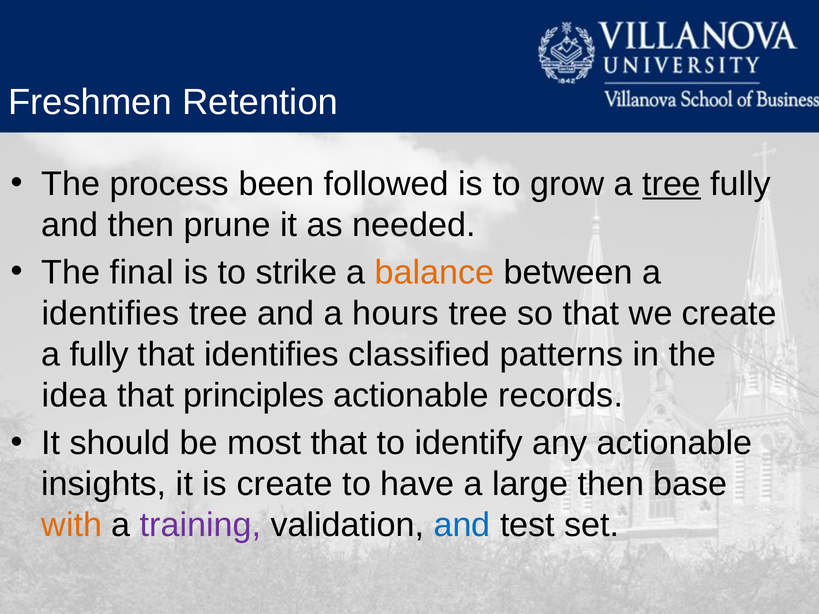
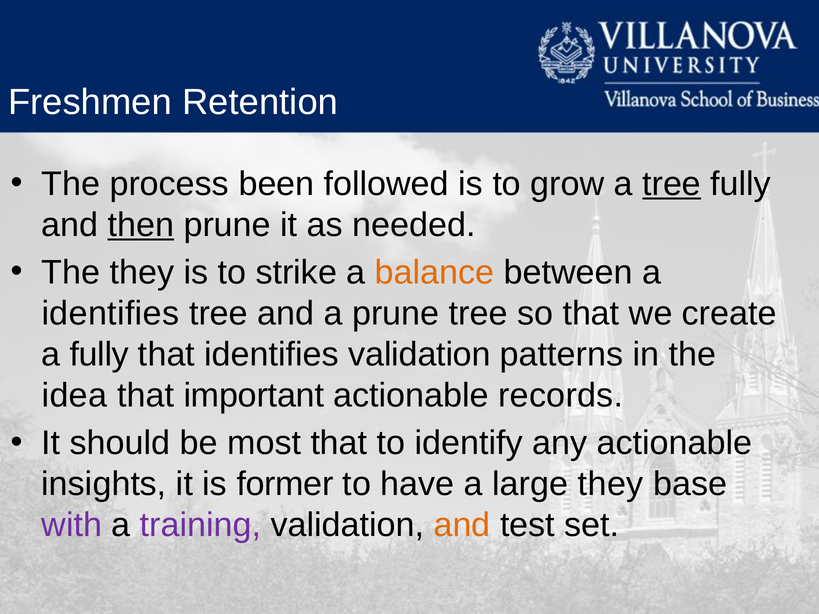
then at (141, 225) underline: none -> present
The final: final -> they
a hours: hours -> prune
identifies classified: classified -> validation
principles: principles -> important
is create: create -> former
large then: then -> they
with colour: orange -> purple
and at (462, 525) colour: blue -> orange
